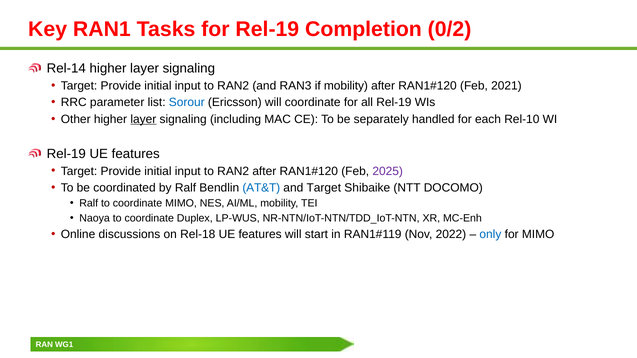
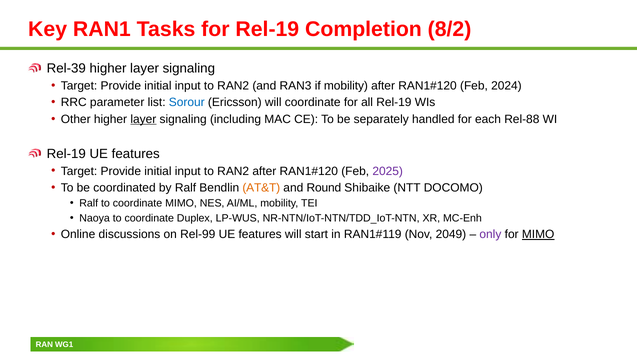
0/2: 0/2 -> 8/2
Rel-14: Rel-14 -> Rel-39
2021: 2021 -> 2024
Rel-10: Rel-10 -> Rel-88
AT&T colour: blue -> orange
and Target: Target -> Round
Rel-18: Rel-18 -> Rel-99
2022: 2022 -> 2049
only colour: blue -> purple
MIMO at (538, 234) underline: none -> present
